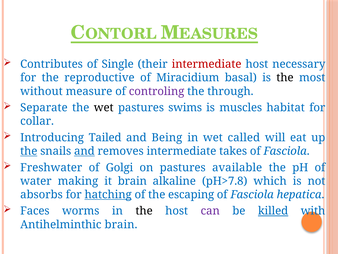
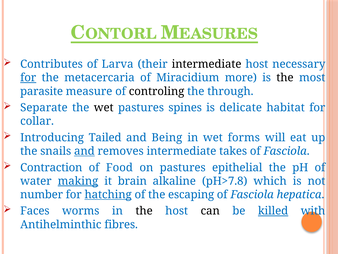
Single: Single -> Larva
intermediate at (207, 64) colour: red -> black
for at (28, 78) underline: none -> present
reproductive: reproductive -> metacercaria
basal: basal -> more
without: without -> parasite
controling colour: purple -> black
swims: swims -> spines
muscles: muscles -> delicate
called: called -> forms
the at (29, 151) underline: present -> none
Freshwater: Freshwater -> Contraction
Golgi: Golgi -> Food
available: available -> epithelial
making underline: none -> present
absorbs: absorbs -> number
can colour: purple -> black
Antihelminthic brain: brain -> fibres
